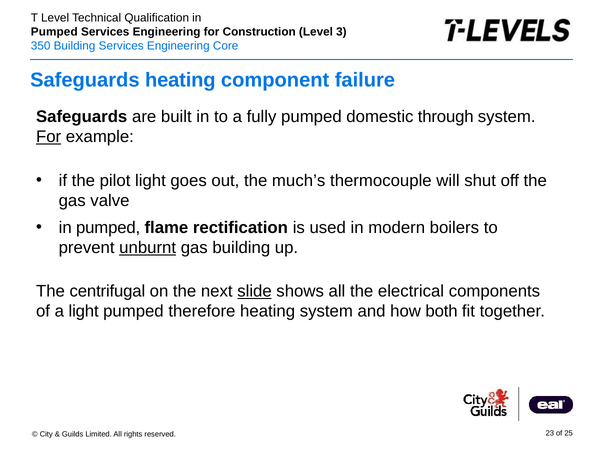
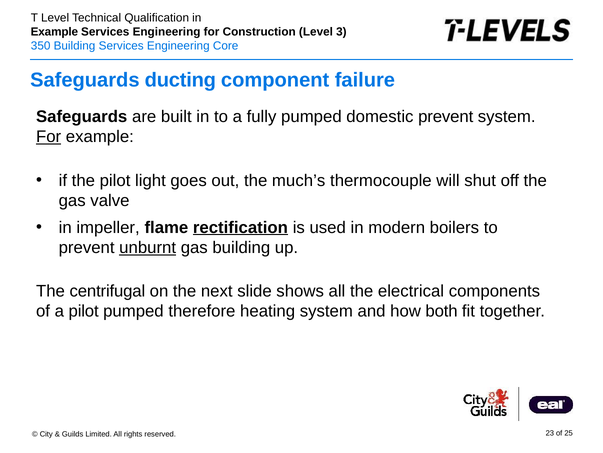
Pumped at (54, 32): Pumped -> Example
Safeguards heating: heating -> ducting
domestic through: through -> prevent
pumped at (108, 227): pumped -> impeller
rectification underline: none -> present
slide underline: present -> none
a light: light -> pilot
